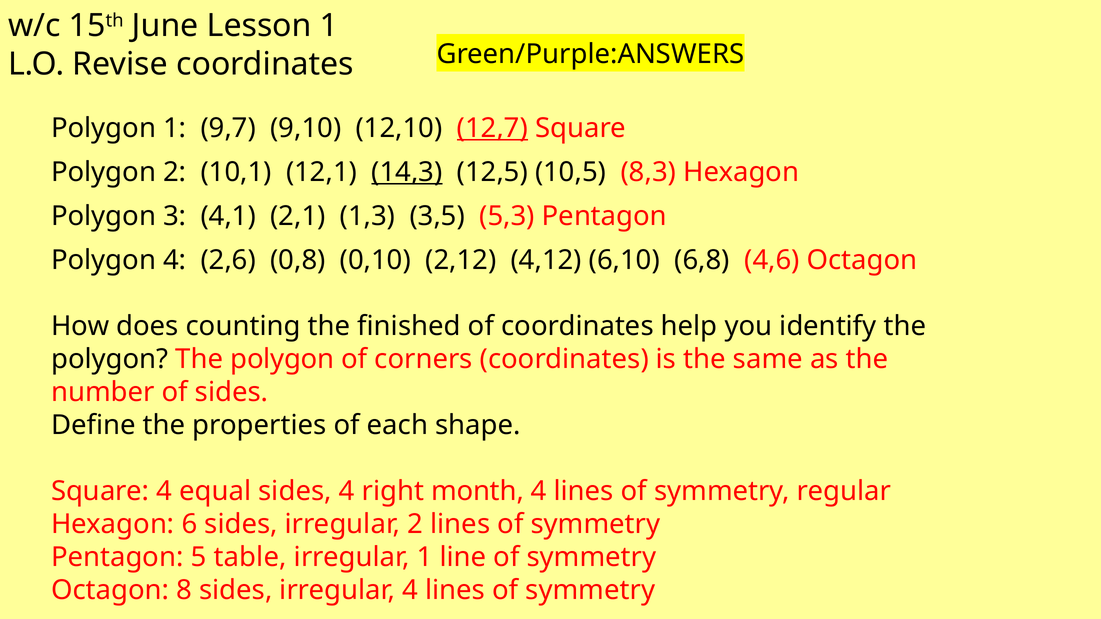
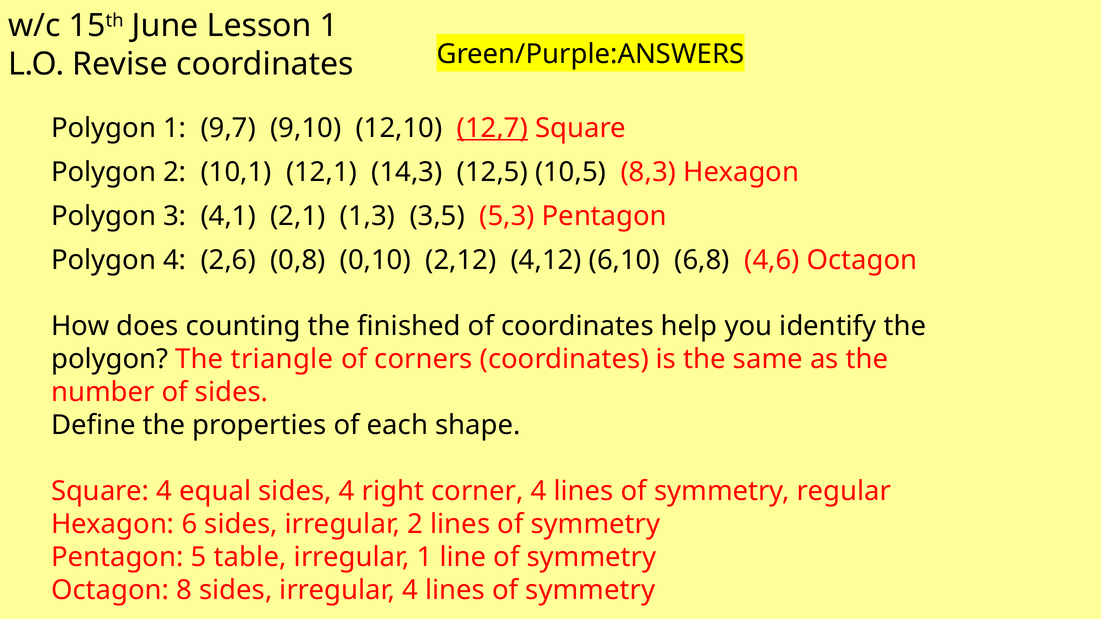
14,3 underline: present -> none
polygon The polygon: polygon -> triangle
month: month -> corner
